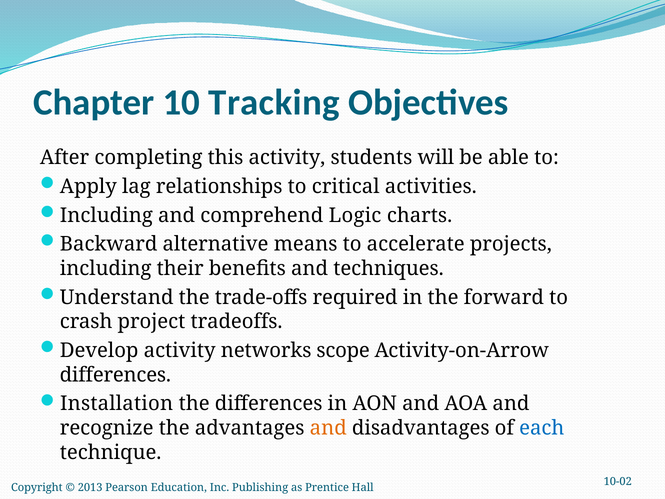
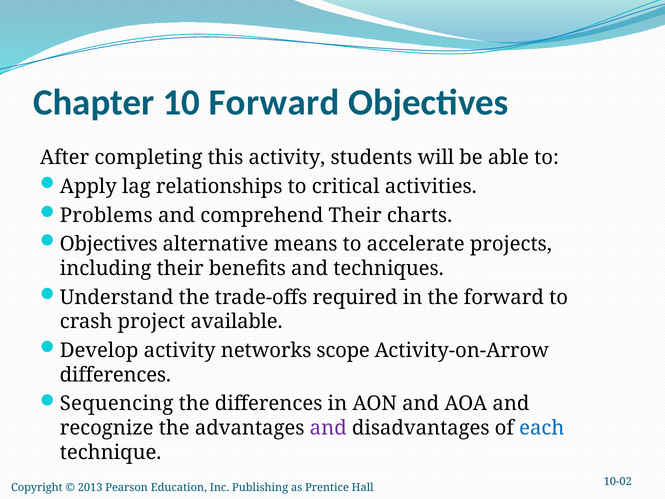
10 Tracking: Tracking -> Forward
Including at (106, 215): Including -> Problems
comprehend Logic: Logic -> Their
Backward at (109, 244): Backward -> Objectives
tradeoffs: tradeoffs -> available
Installation: Installation -> Sequencing
and at (328, 428) colour: orange -> purple
